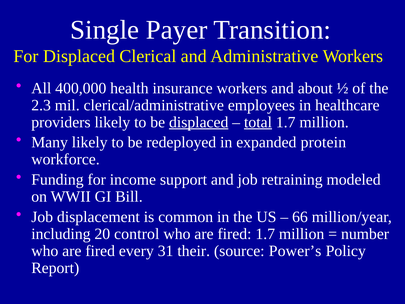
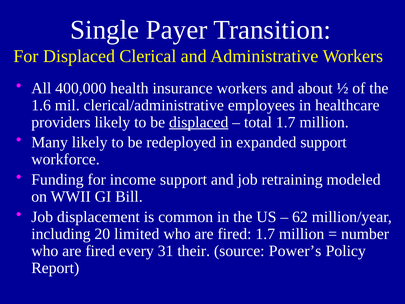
2.3: 2.3 -> 1.6
total underline: present -> none
expanded protein: protein -> support
66: 66 -> 62
control: control -> limited
